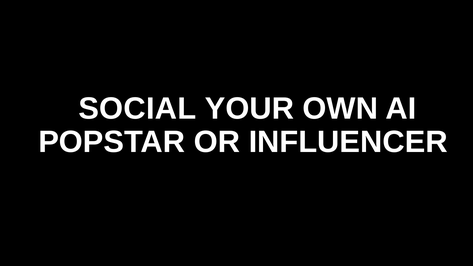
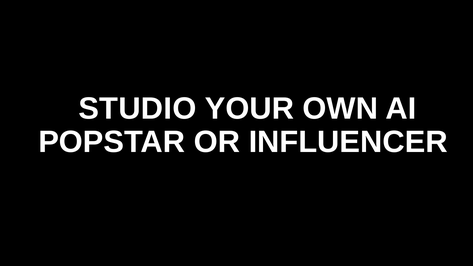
SOCIAL: SOCIAL -> STUDIO
